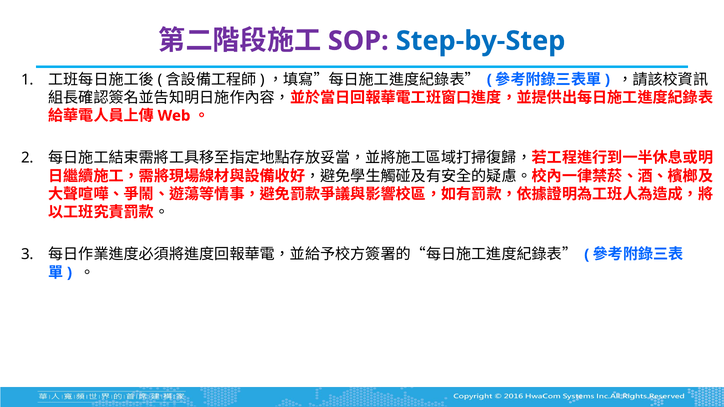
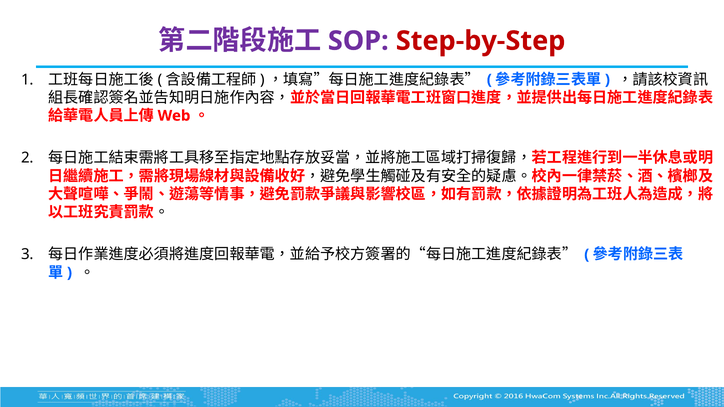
Step-by-Step colour: blue -> red
